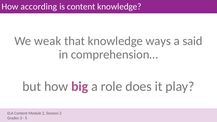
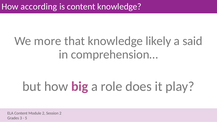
weak: weak -> more
ways: ways -> likely
